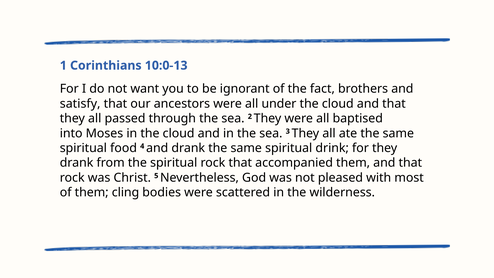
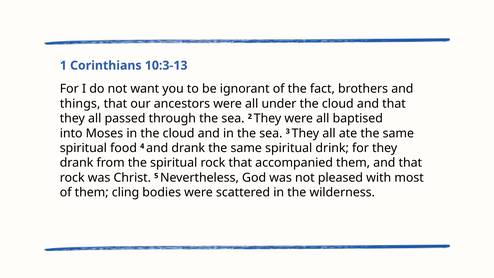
10:0-13: 10:0-13 -> 10:3-13
satisfy: satisfy -> things
